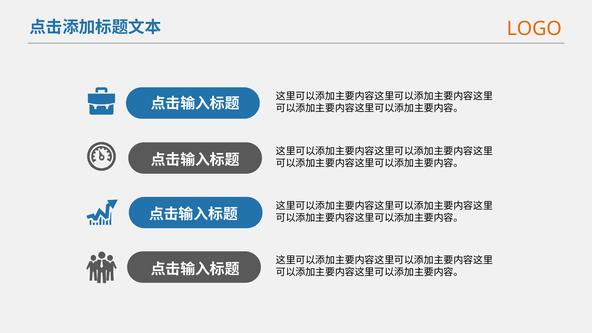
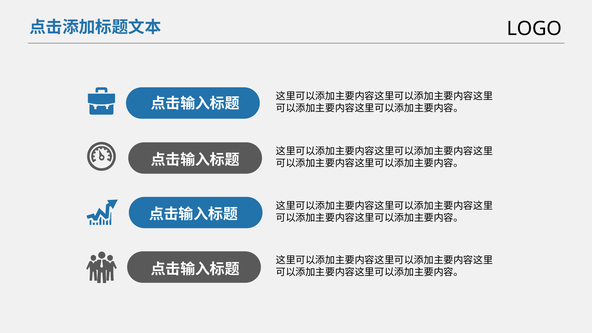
LOGO colour: orange -> black
